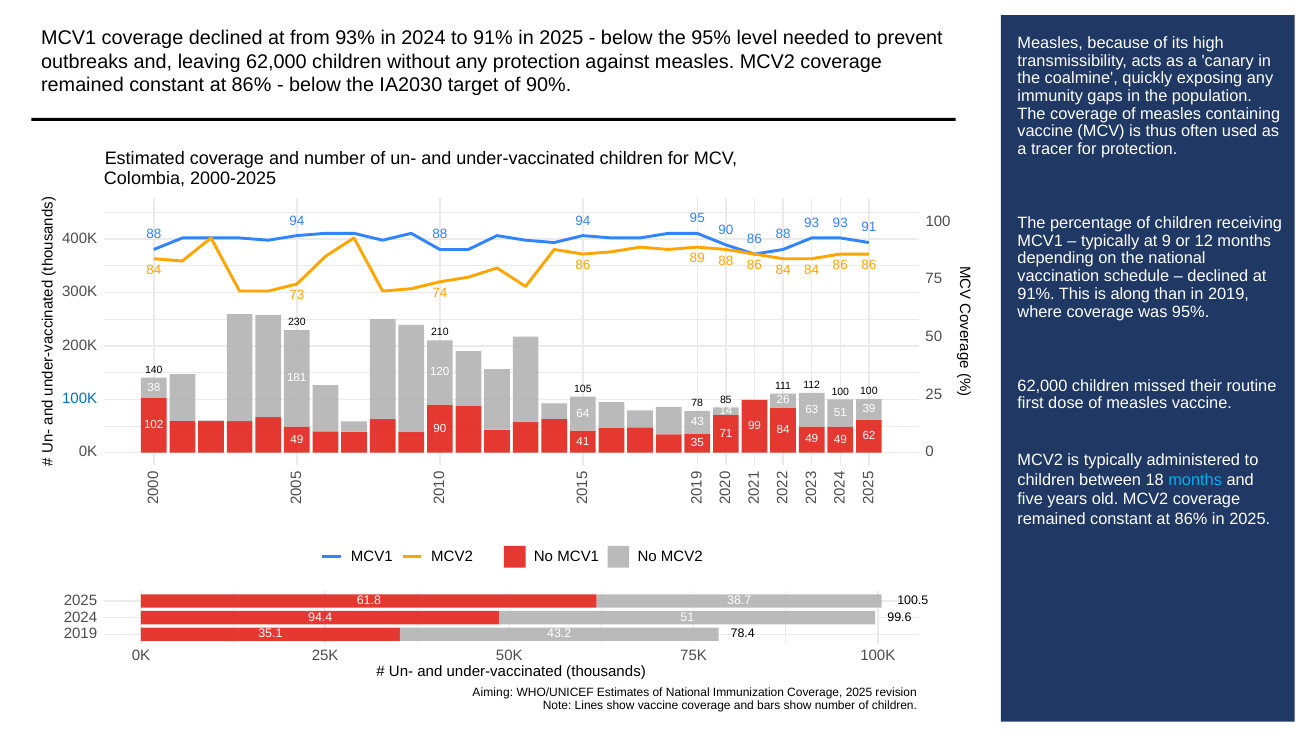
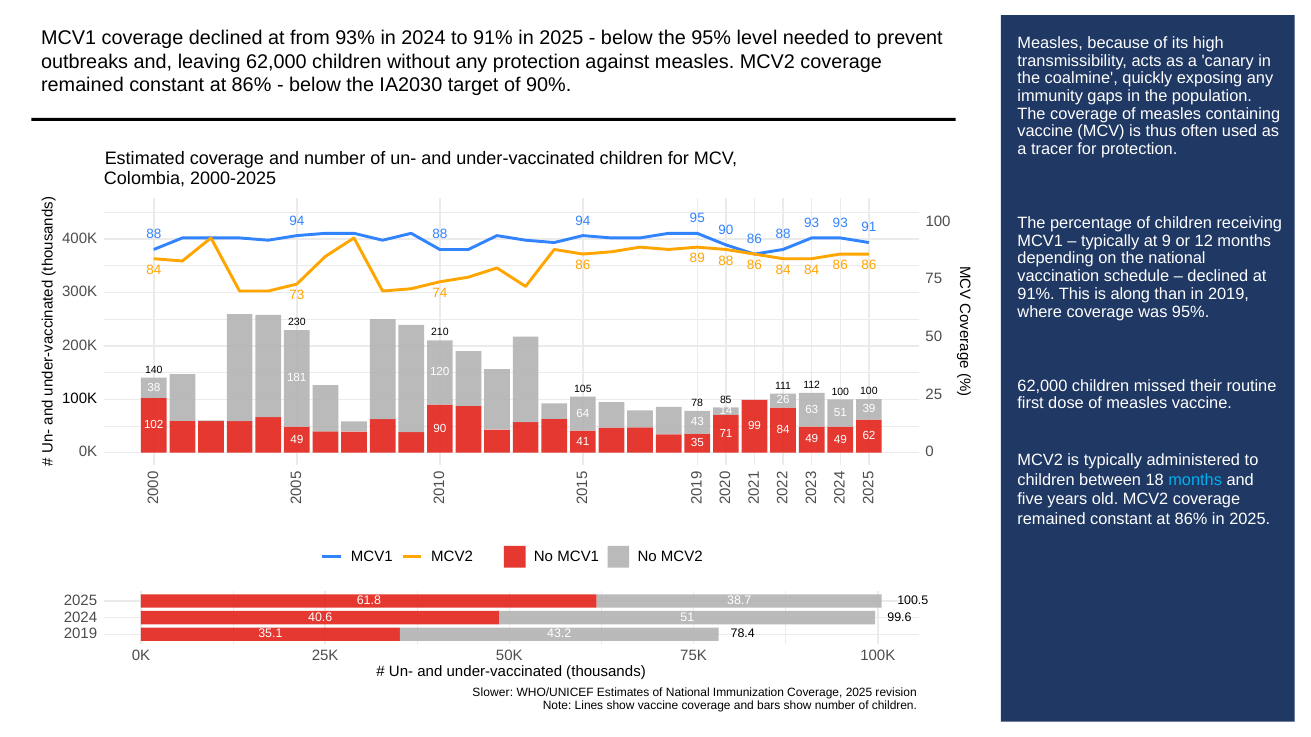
100K at (80, 399) colour: blue -> black
94.4: 94.4 -> 40.6
Aiming: Aiming -> Slower
